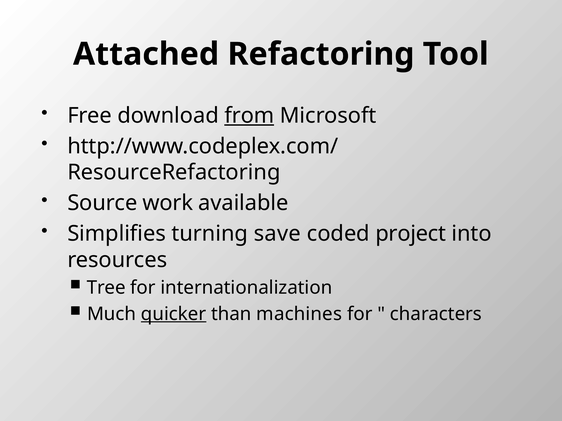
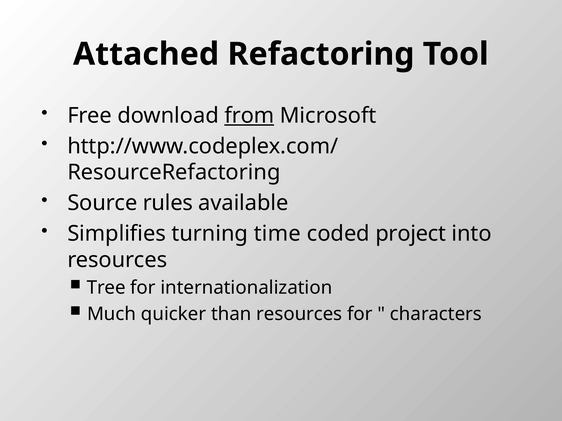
work: work -> rules
save: save -> time
quicker underline: present -> none
than machines: machines -> resources
